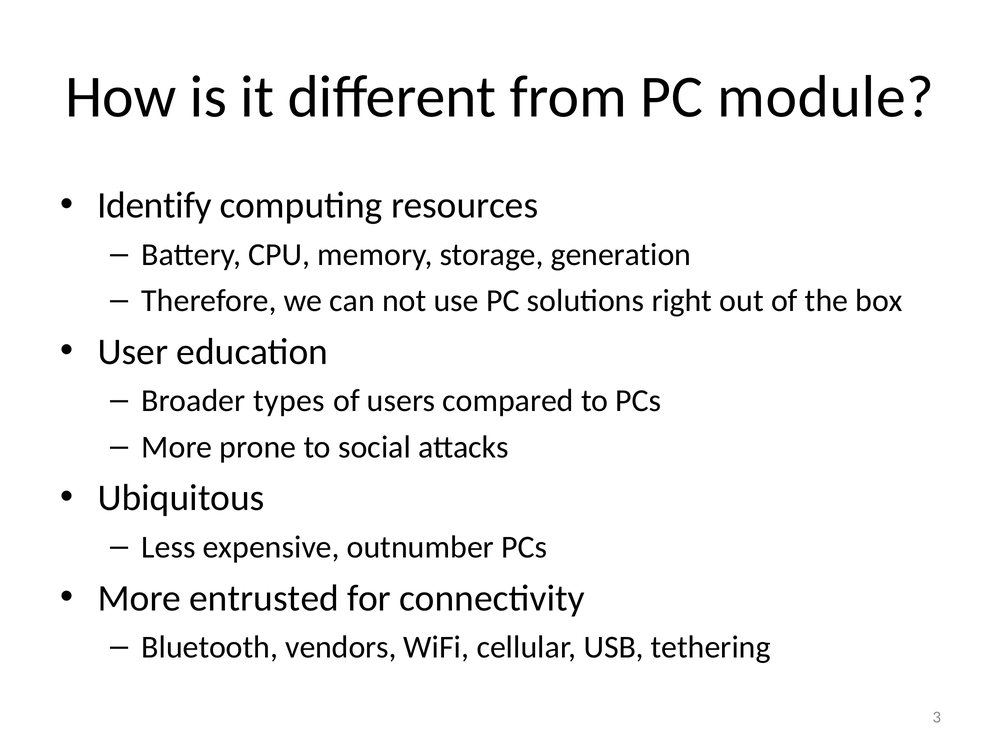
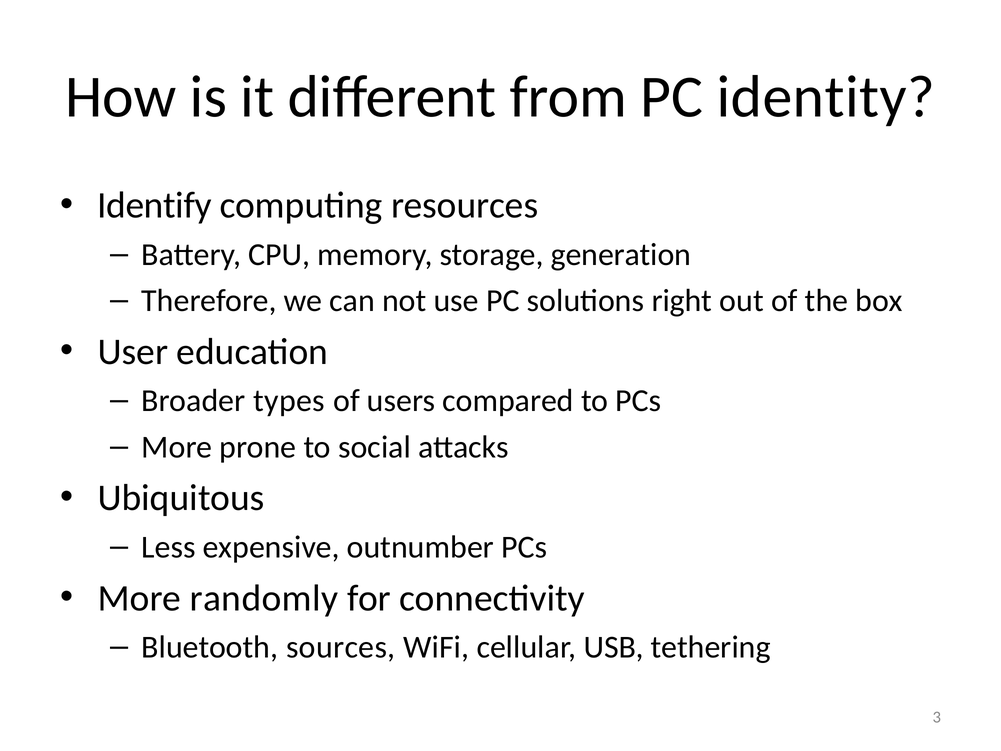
module: module -> identity
entrusted: entrusted -> randomly
vendors: vendors -> sources
